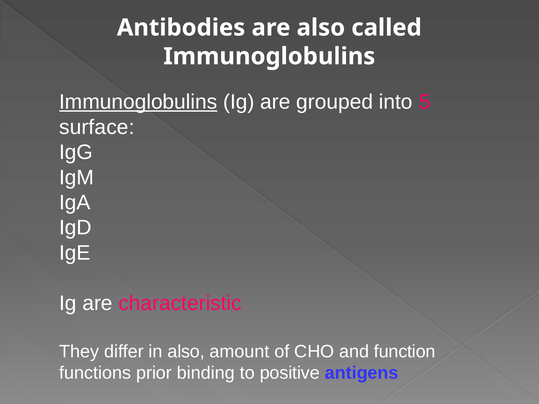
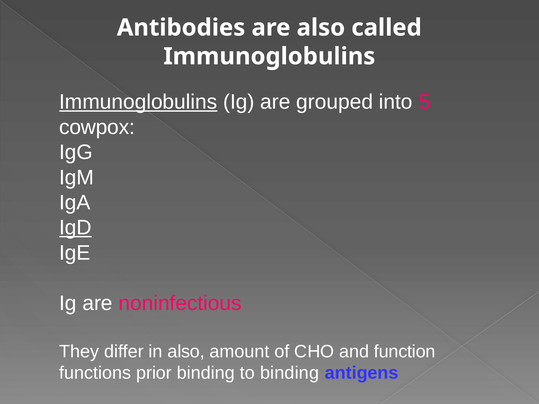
surface: surface -> cowpox
IgD underline: none -> present
characteristic: characteristic -> noninfectious
to positive: positive -> binding
